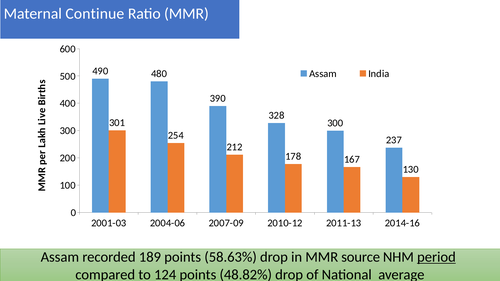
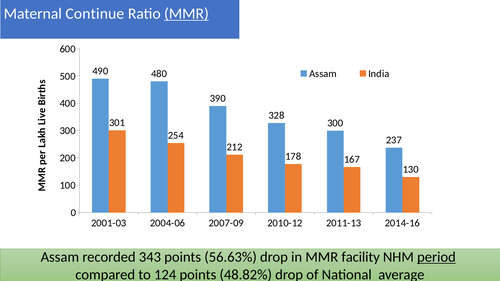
MMR at (186, 14) underline: none -> present
189: 189 -> 343
58.63%: 58.63% -> 56.63%
source: source -> facility
